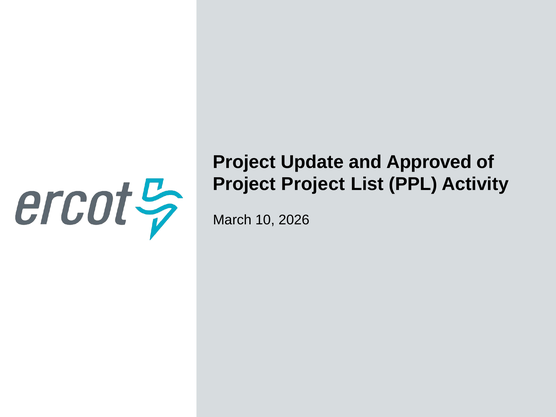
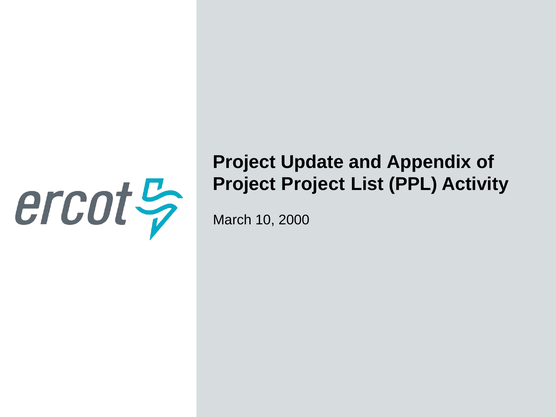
Approved: Approved -> Appendix
2026: 2026 -> 2000
